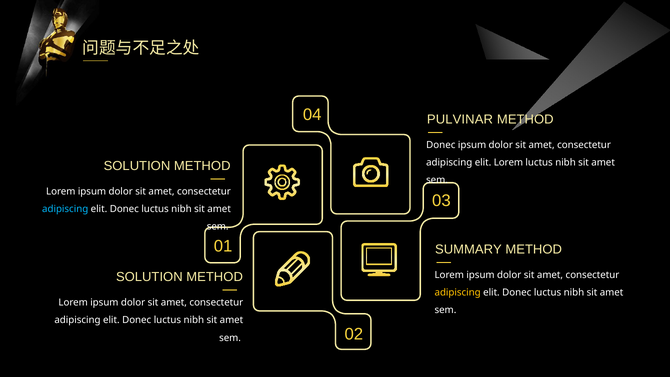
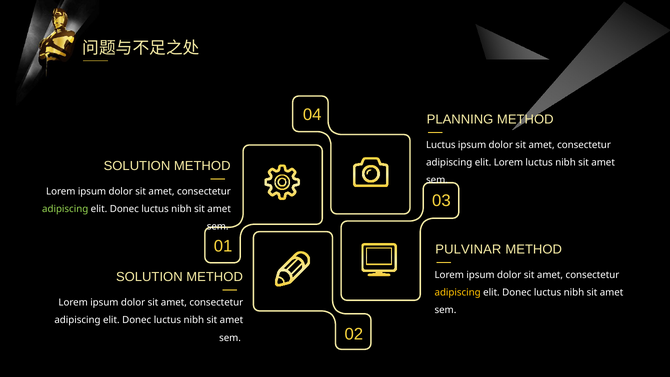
PULVINAR: PULVINAR -> PLANNING
Donec at (441, 145): Donec -> Luctus
adipiscing at (65, 209) colour: light blue -> light green
SUMMARY: SUMMARY -> PULVINAR
